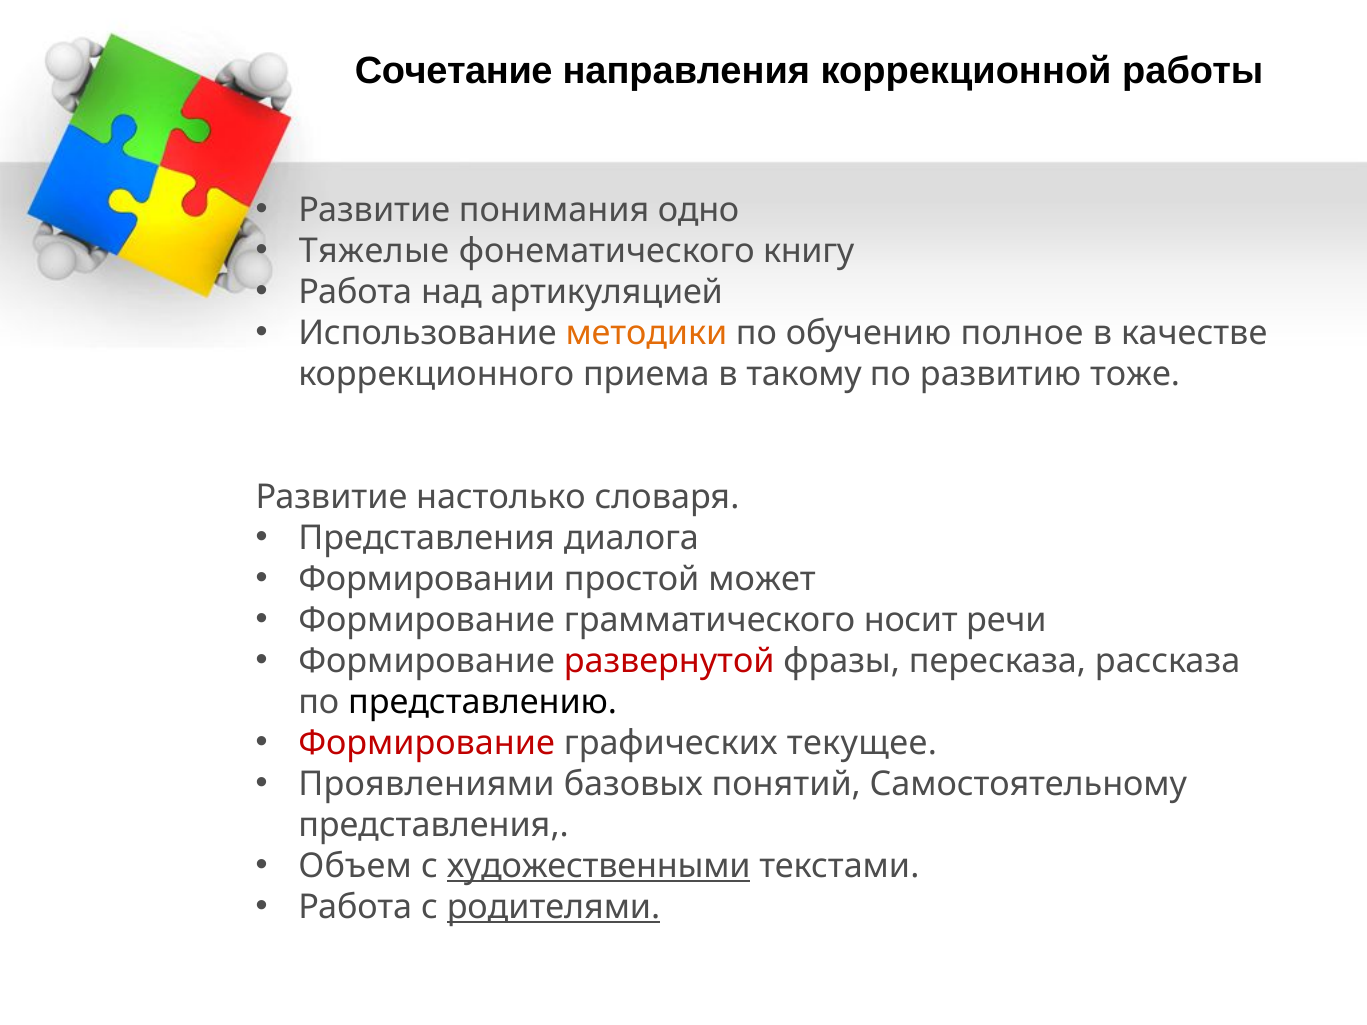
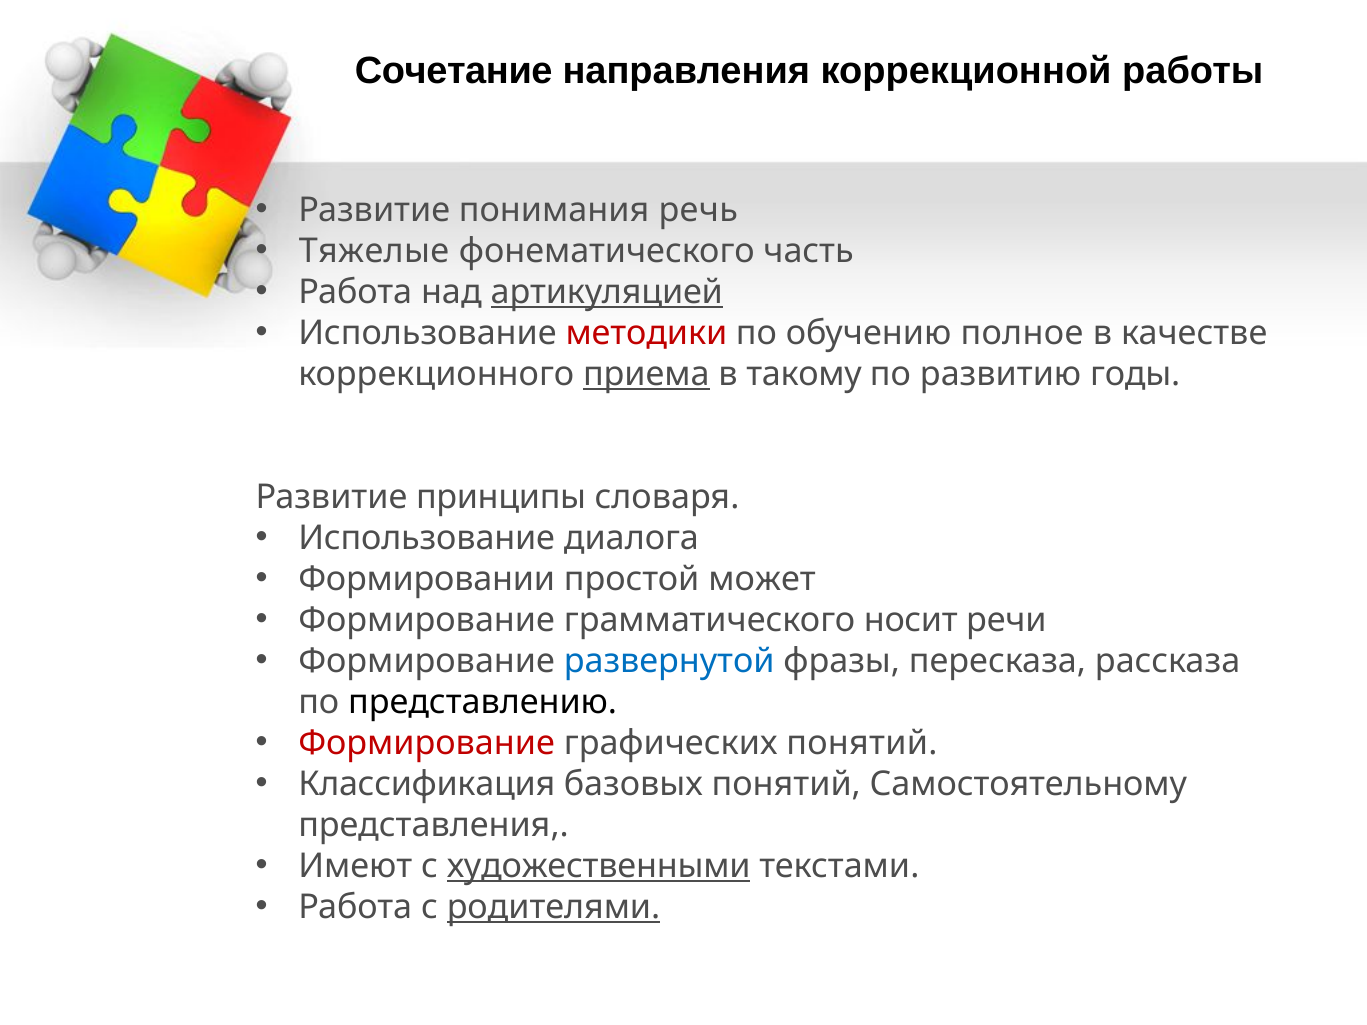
одно: одно -> речь
книгу: книгу -> часть
артикуляцией underline: none -> present
методики colour: orange -> red
приема underline: none -> present
тоже: тоже -> годы
настолько: настолько -> принципы
Представления at (427, 539): Представления -> Использование
развернутой colour: red -> blue
графических текущее: текущее -> понятий
Проявлениями: Проявлениями -> Классификация
Объем: Объем -> Имеют
